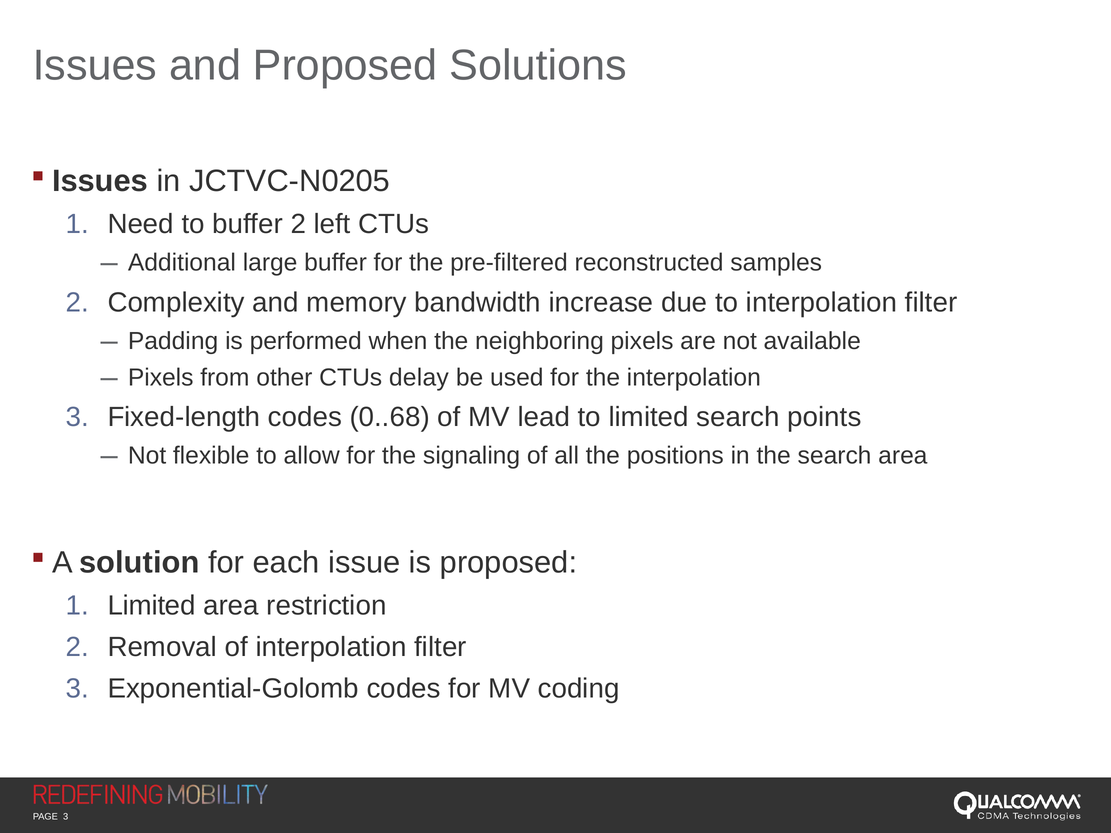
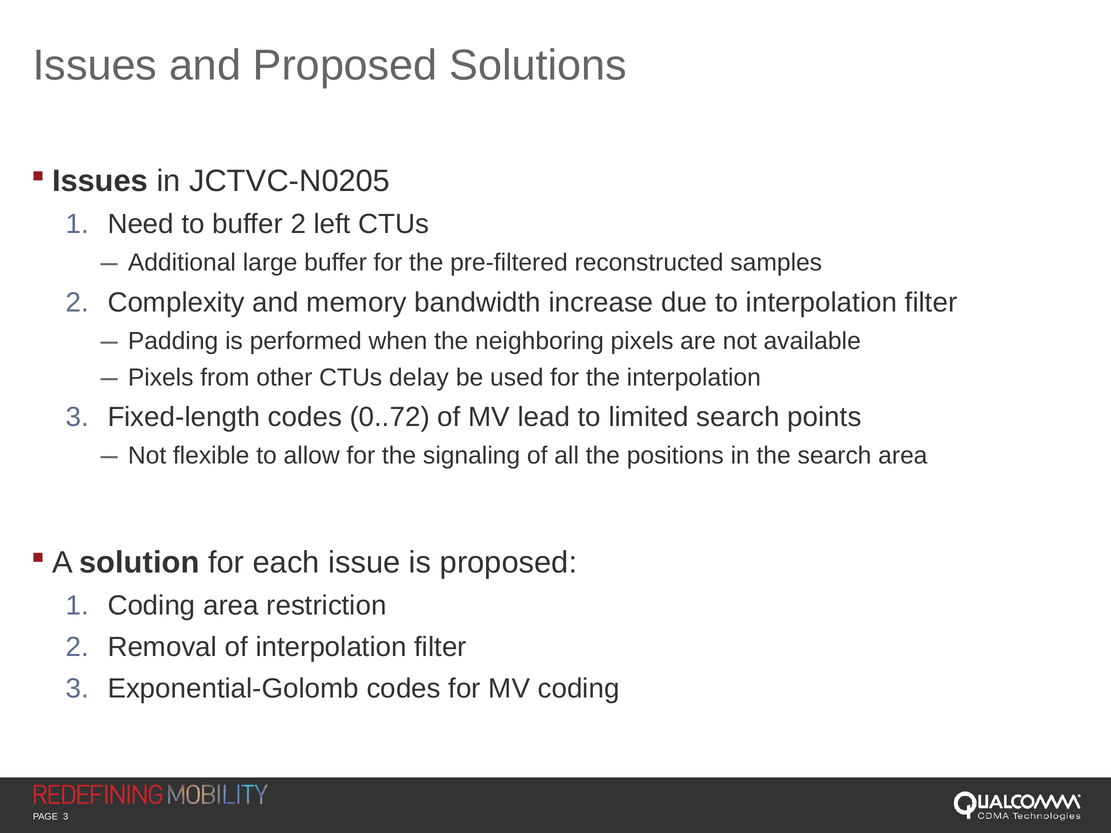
0..68: 0..68 -> 0..72
Limited at (152, 606): Limited -> Coding
